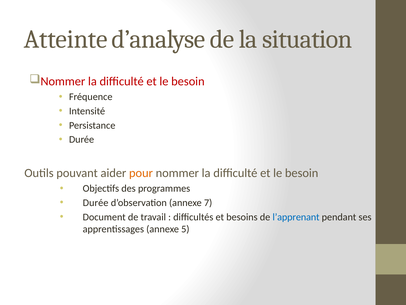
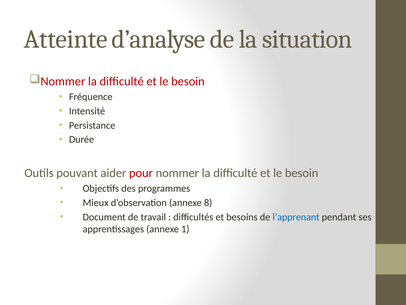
pour colour: orange -> red
Durée at (96, 203): Durée -> Mieux
7: 7 -> 8
5: 5 -> 1
